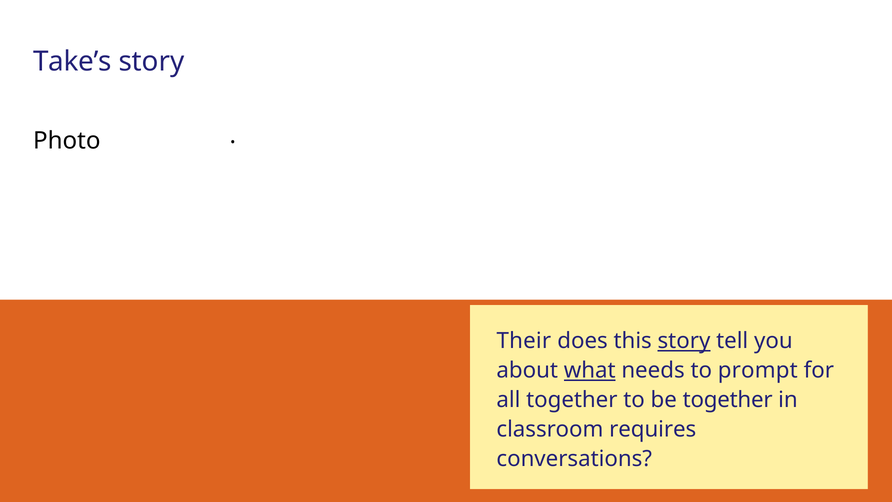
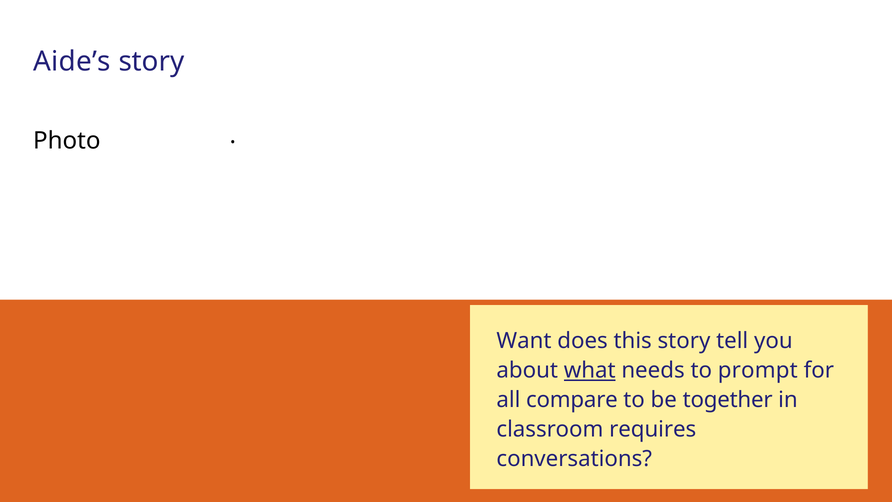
Take’s: Take’s -> Aide’s
Their: Their -> Want
story at (684, 341) underline: present -> none
all together: together -> compare
